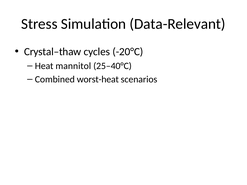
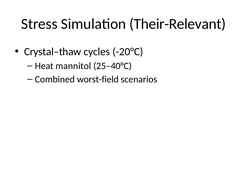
Data-Relevant: Data-Relevant -> Their-Relevant
worst-heat: worst-heat -> worst-field
